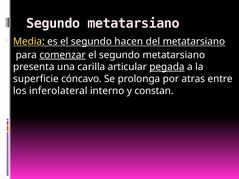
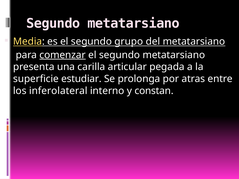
hacen: hacen -> grupo
pegada underline: present -> none
cóncavo: cóncavo -> estudiar
